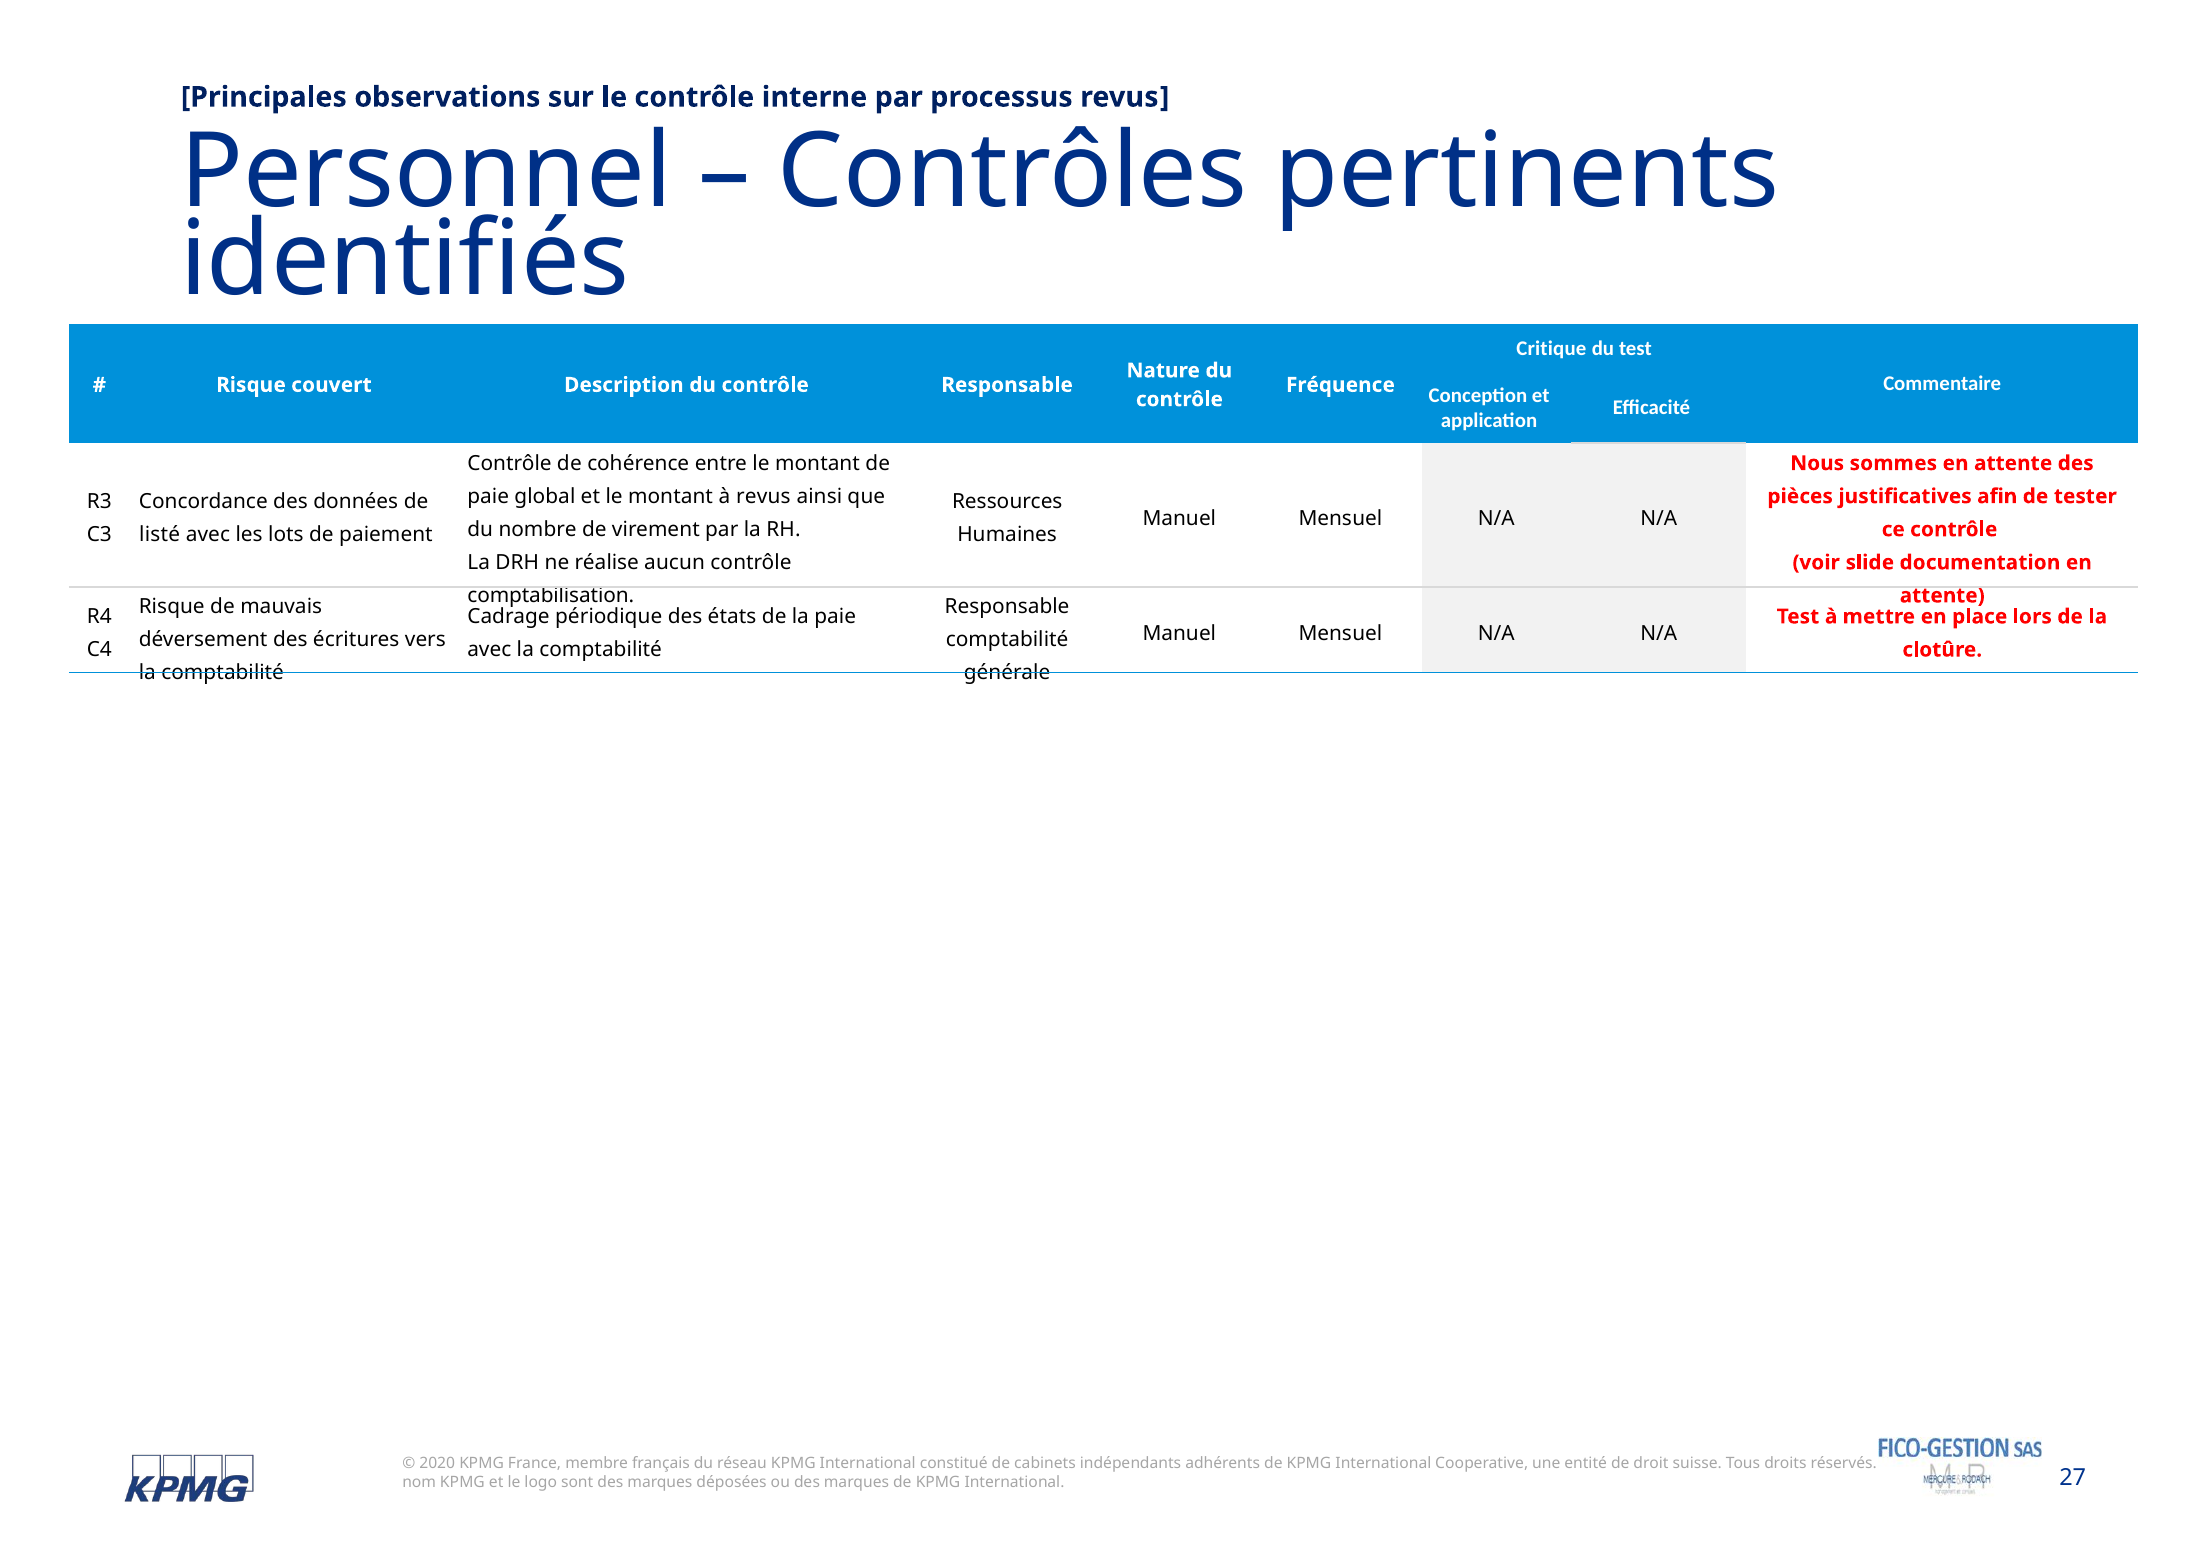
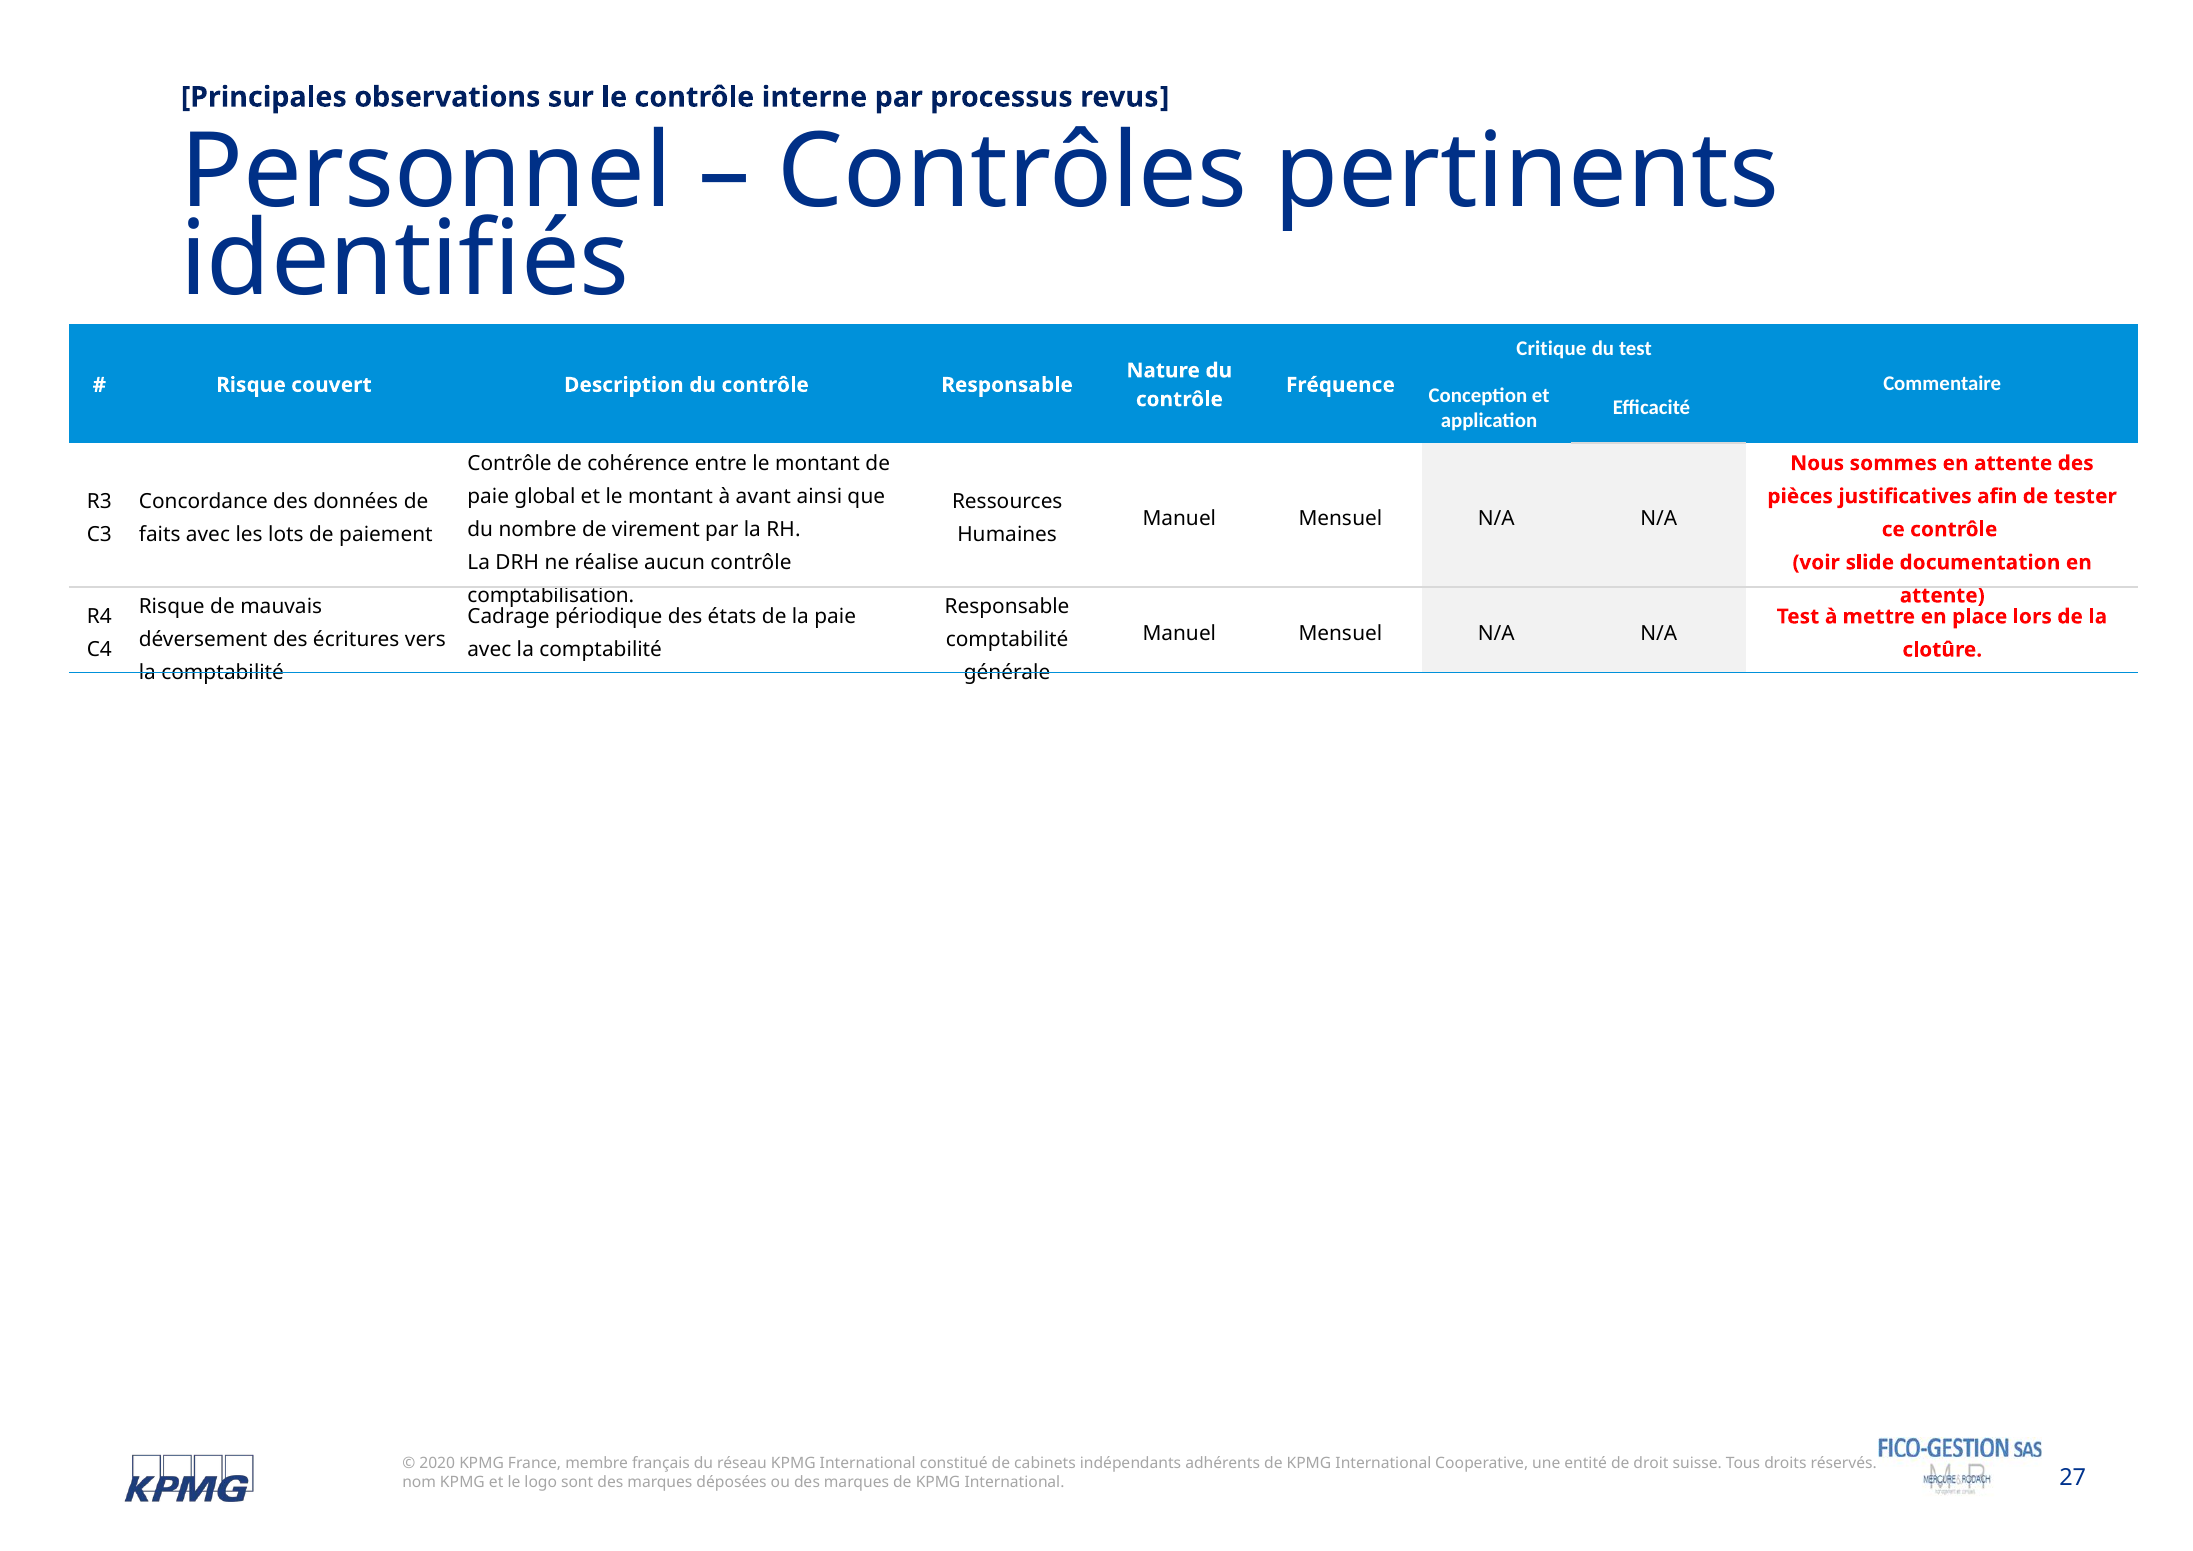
à revus: revus -> avant
listé: listé -> faits
